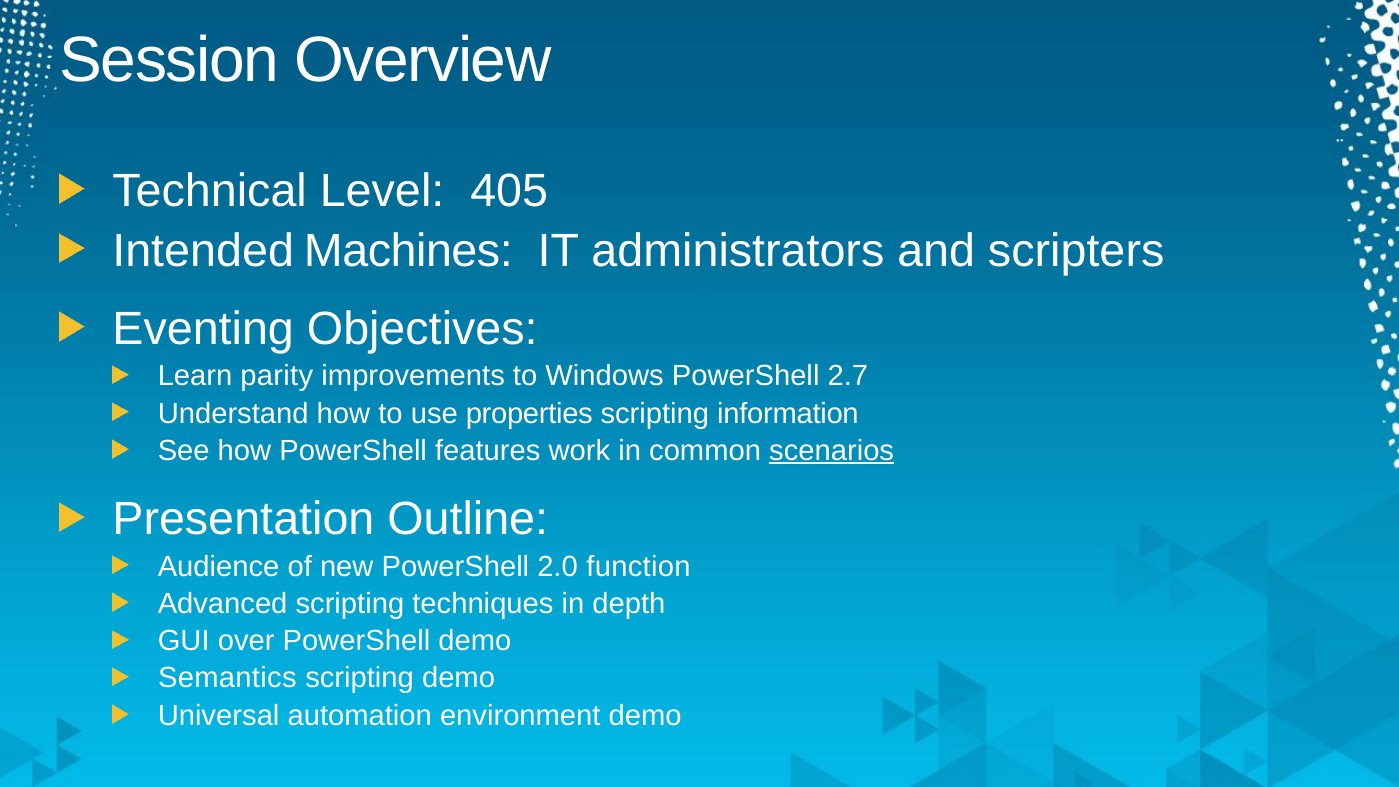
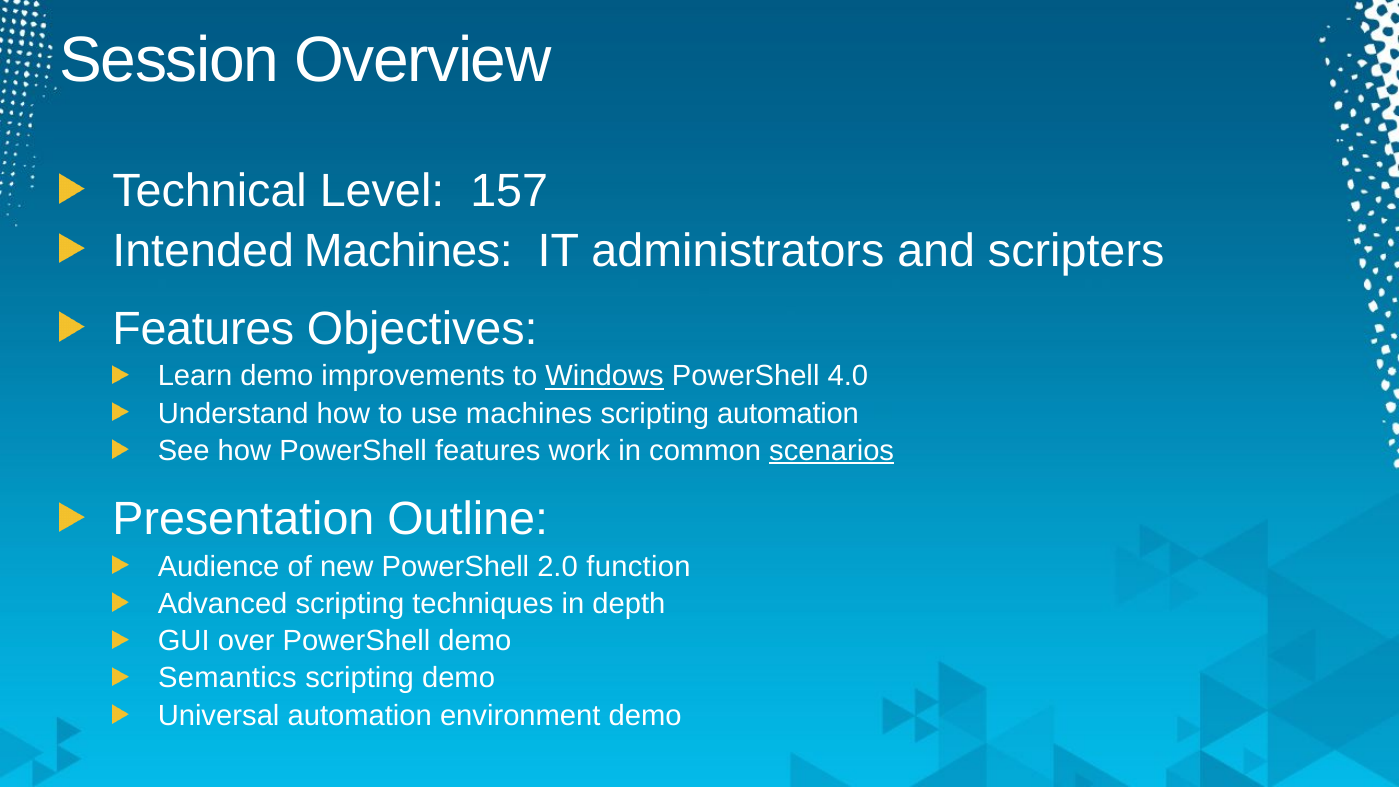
405: 405 -> 157
Eventing at (203, 329): Eventing -> Features
Learn parity: parity -> demo
Windows underline: none -> present
2.7: 2.7 -> 4.0
use properties: properties -> machines
scripting information: information -> automation
